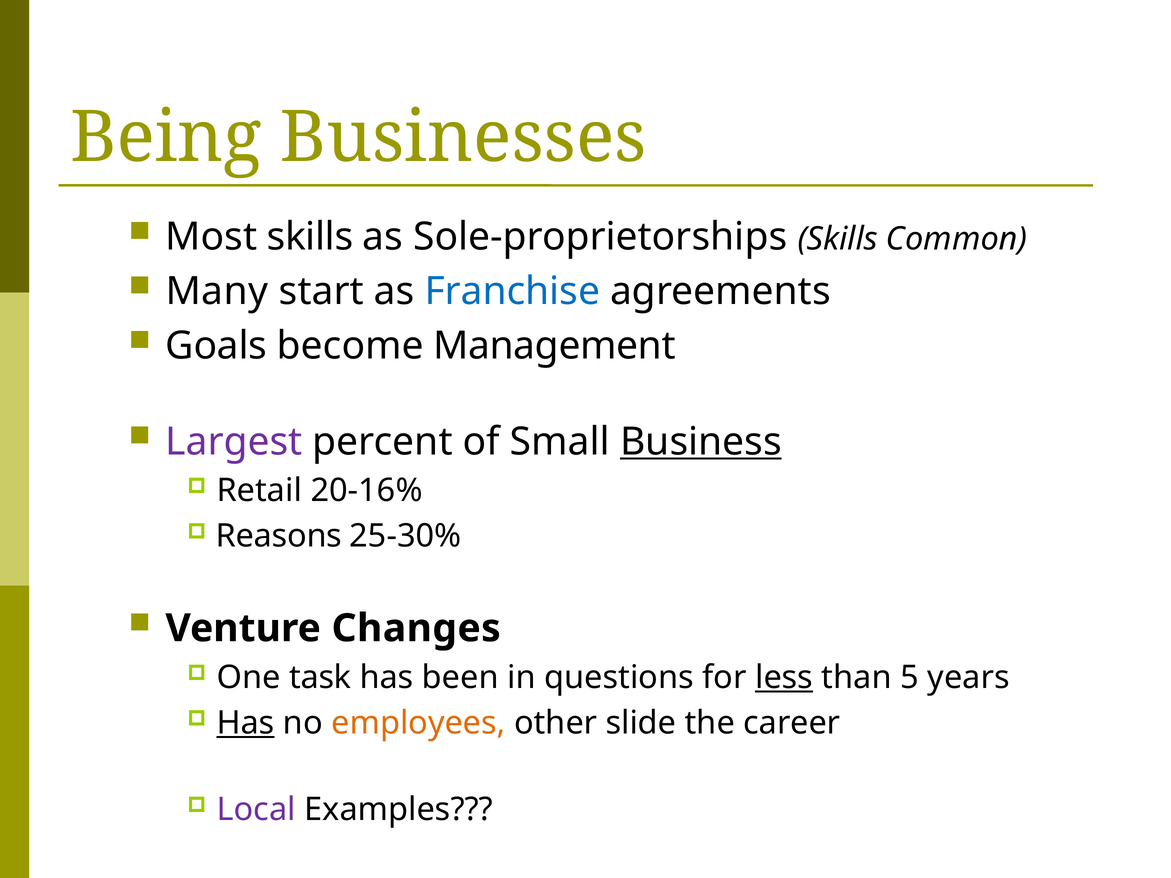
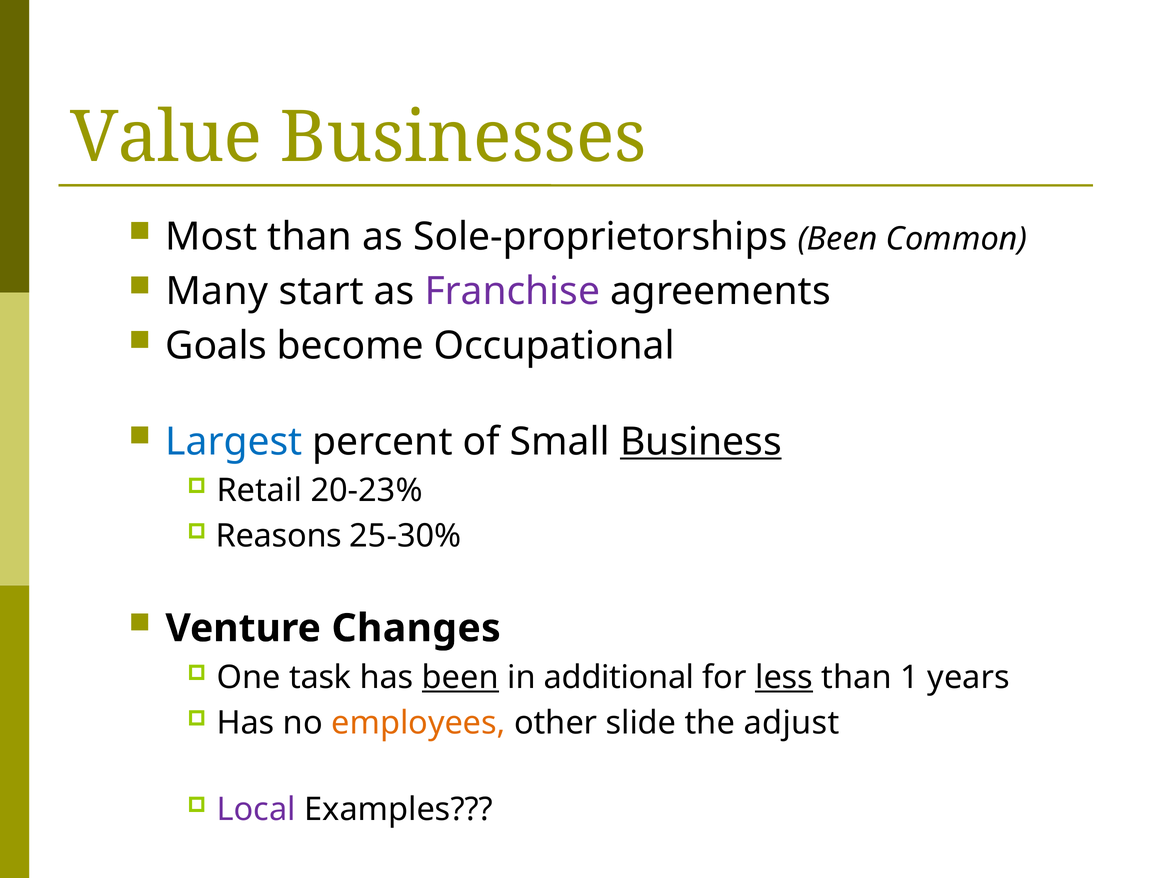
Being: Being -> Value
Most skills: skills -> than
Sole-proprietorships Skills: Skills -> Been
Franchise colour: blue -> purple
Management: Management -> Occupational
Largest colour: purple -> blue
20-16%: 20-16% -> 20-23%
been at (460, 678) underline: none -> present
questions: questions -> additional
5: 5 -> 1
Has at (246, 723) underline: present -> none
career: career -> adjust
